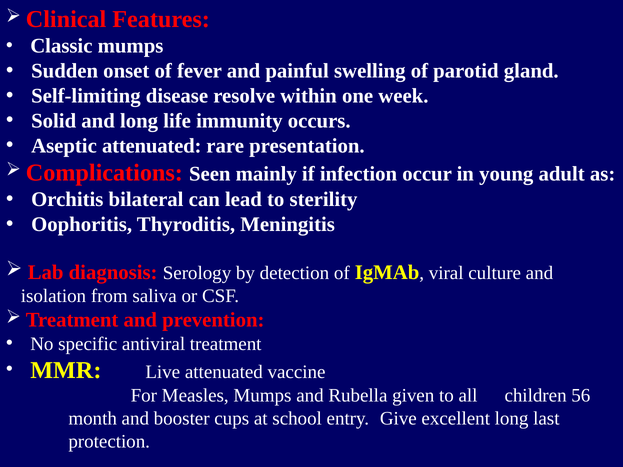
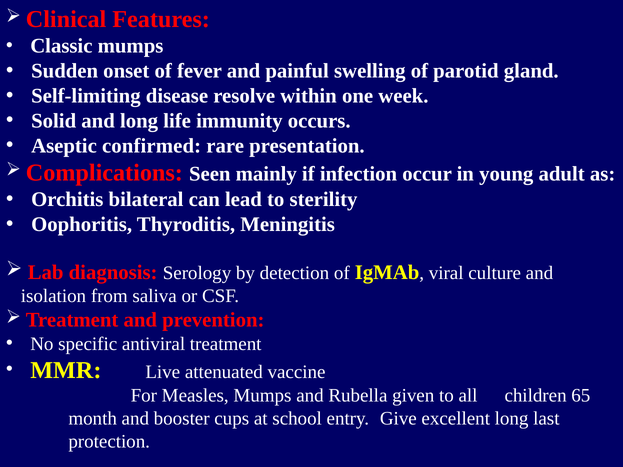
Aseptic attenuated: attenuated -> confirmed
56: 56 -> 65
